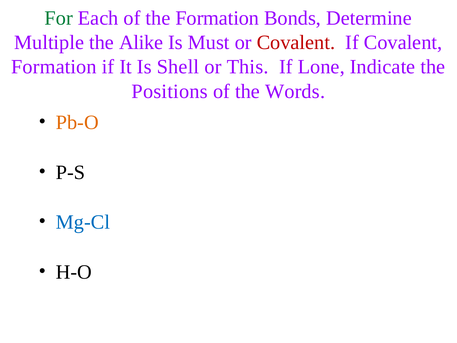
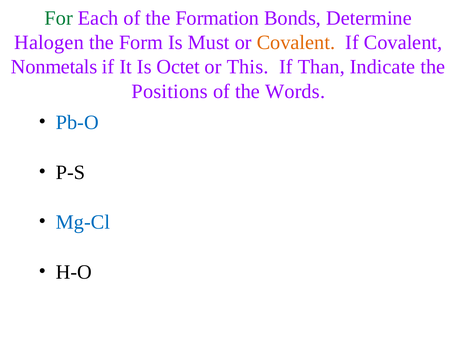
Multiple: Multiple -> Halogen
Alike: Alike -> Form
Covalent at (296, 43) colour: red -> orange
Formation at (54, 67): Formation -> Nonmetals
Shell: Shell -> Octet
Lone: Lone -> Than
Pb-O colour: orange -> blue
